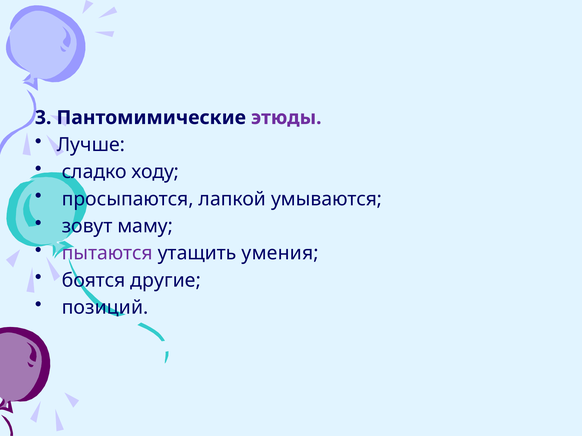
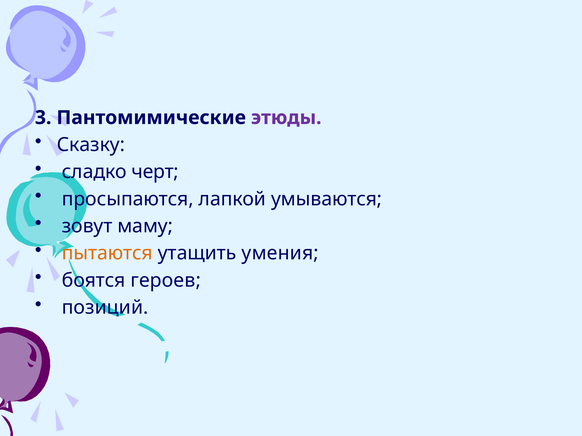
Лучше: Лучше -> Сказку
ходу: ходу -> черт
пытаются colour: purple -> orange
другие: другие -> героев
